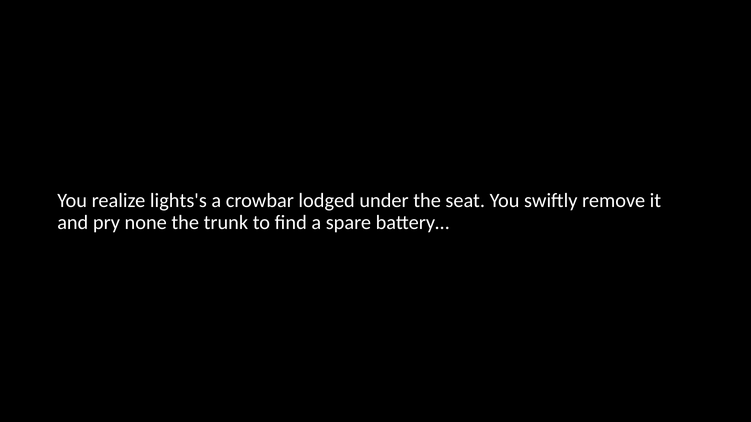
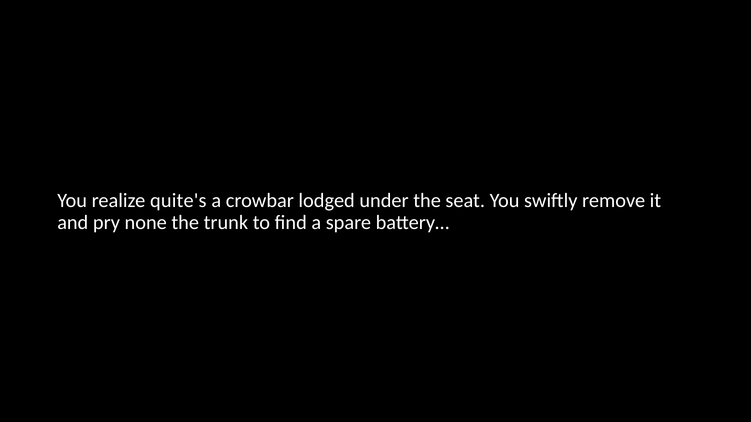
lights's: lights's -> quite's
